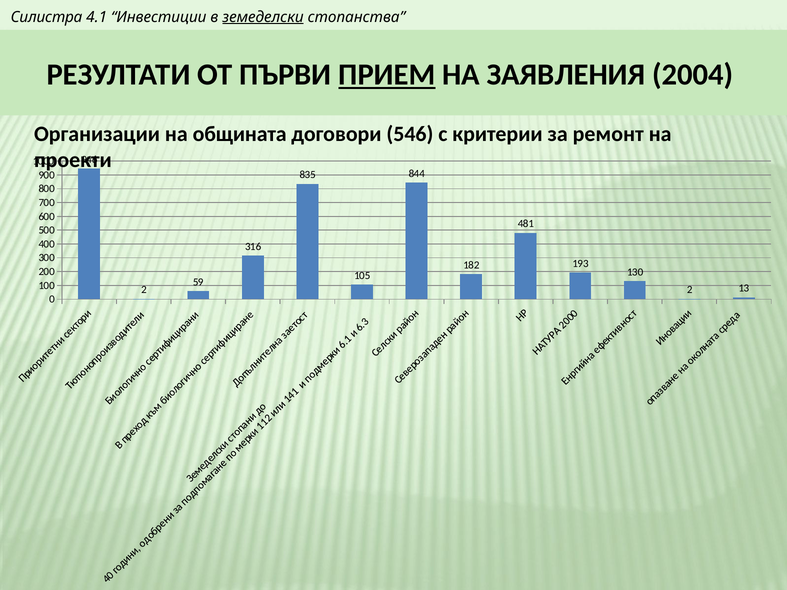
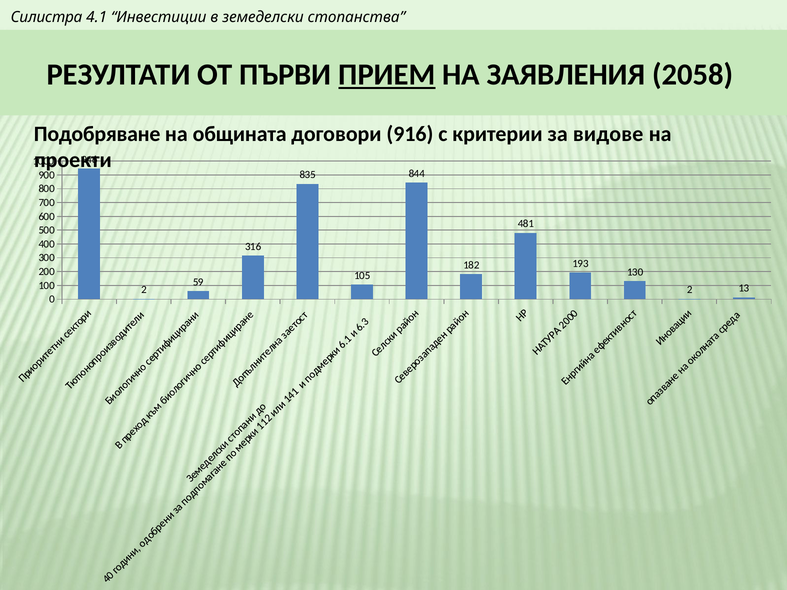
земеделски underline: present -> none
2004: 2004 -> 2058
Организации: Организации -> Подобряване
546: 546 -> 916
ремонт: ремонт -> видове
